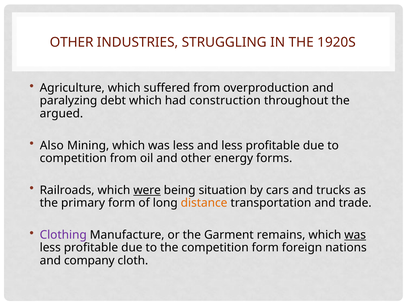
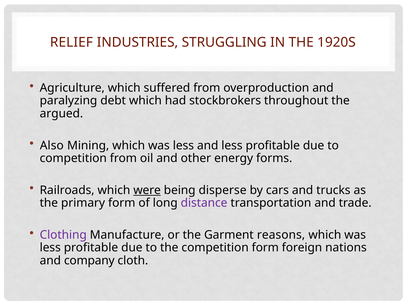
OTHER at (72, 42): OTHER -> RELIEF
construction: construction -> stockbrokers
situation: situation -> disperse
distance colour: orange -> purple
remains: remains -> reasons
was at (355, 235) underline: present -> none
